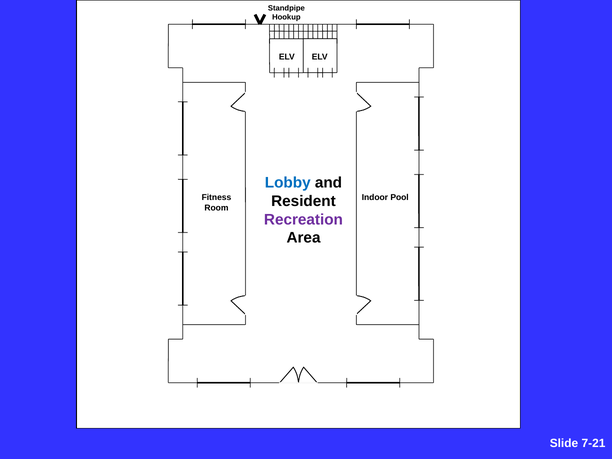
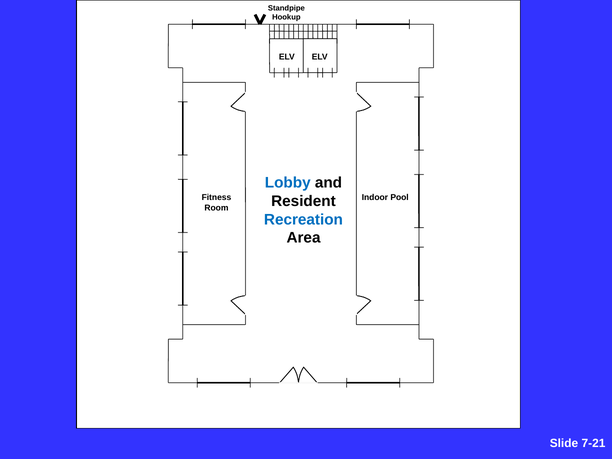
Recreation colour: purple -> blue
